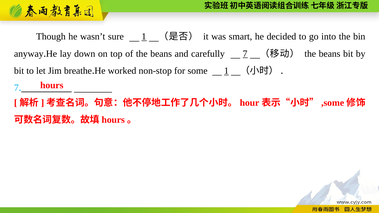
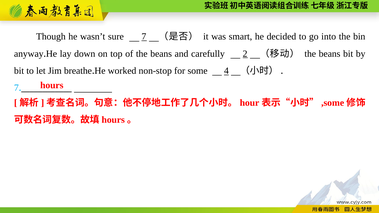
sure 1: 1 -> 7
carefully 7: 7 -> 2
some 1: 1 -> 4
